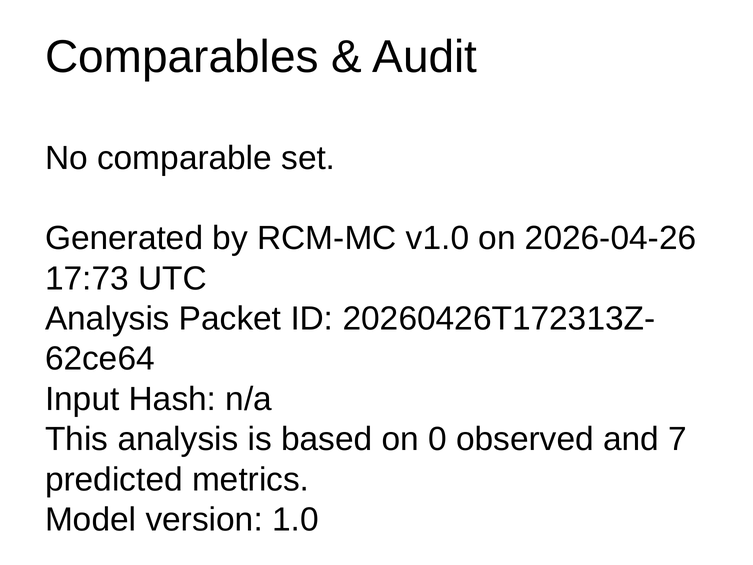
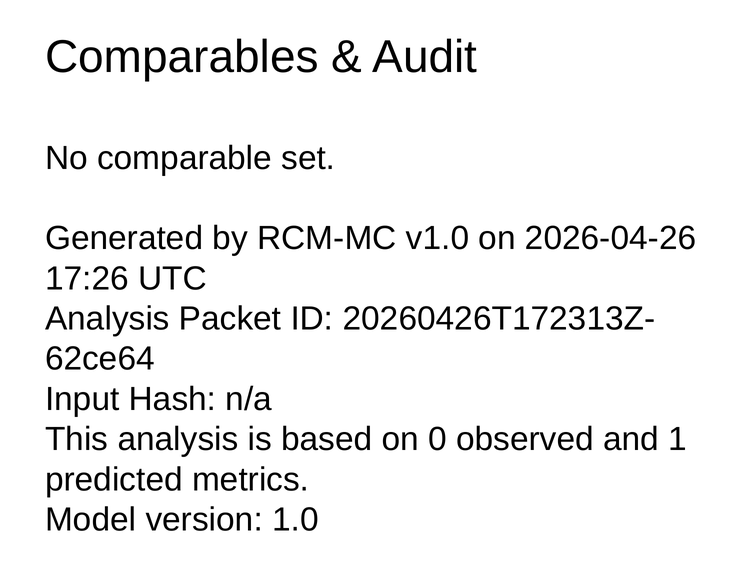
17:73: 17:73 -> 17:26
7: 7 -> 1
